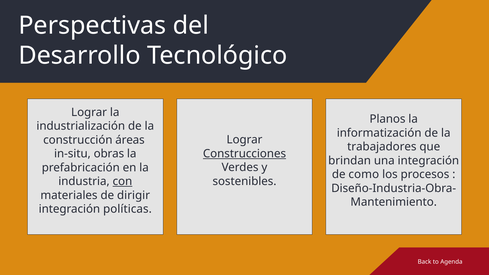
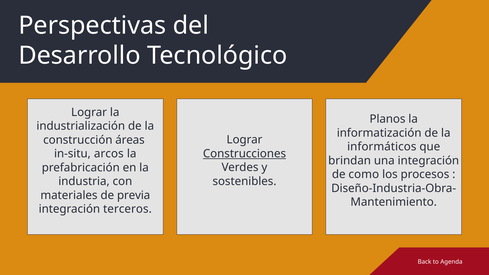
trabajadores: trabajadores -> informáticos
obras: obras -> arcos
con underline: present -> none
dirigir: dirigir -> previa
políticas: políticas -> terceros
